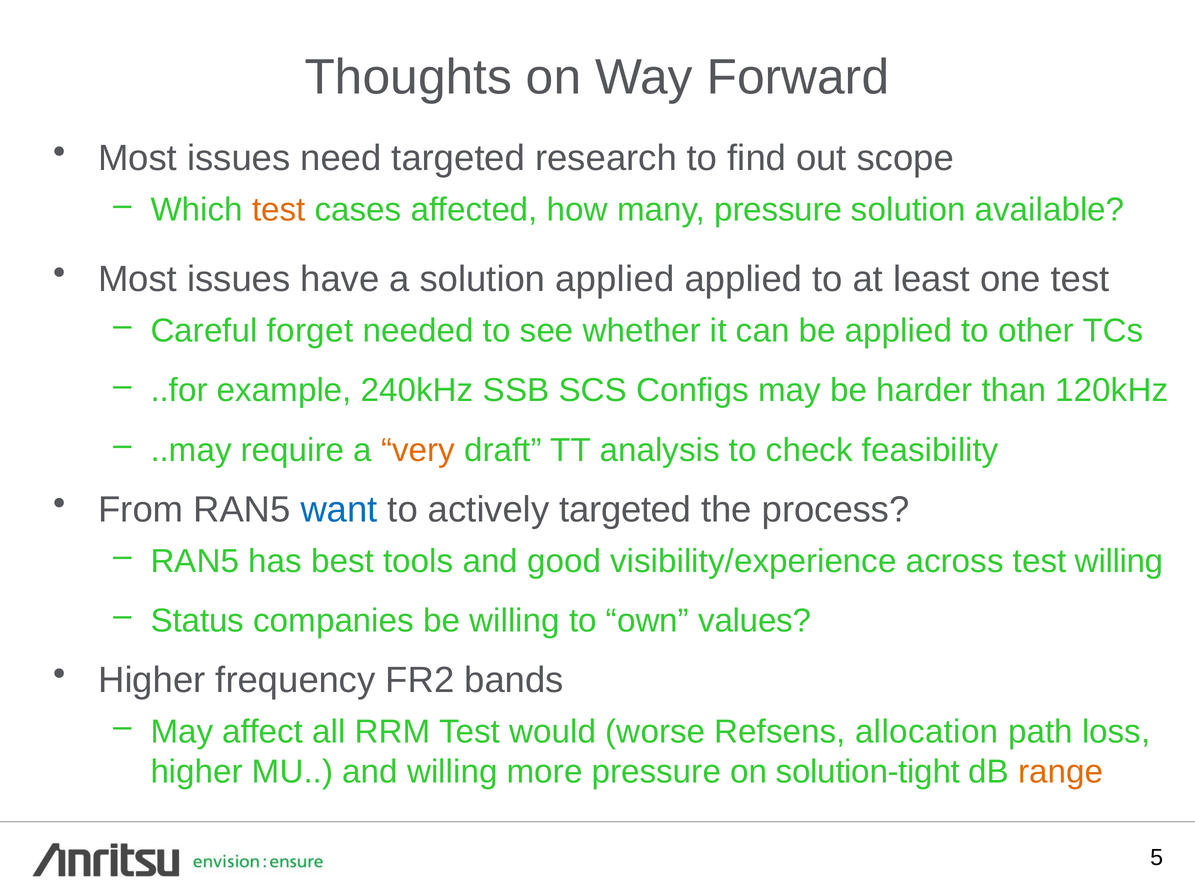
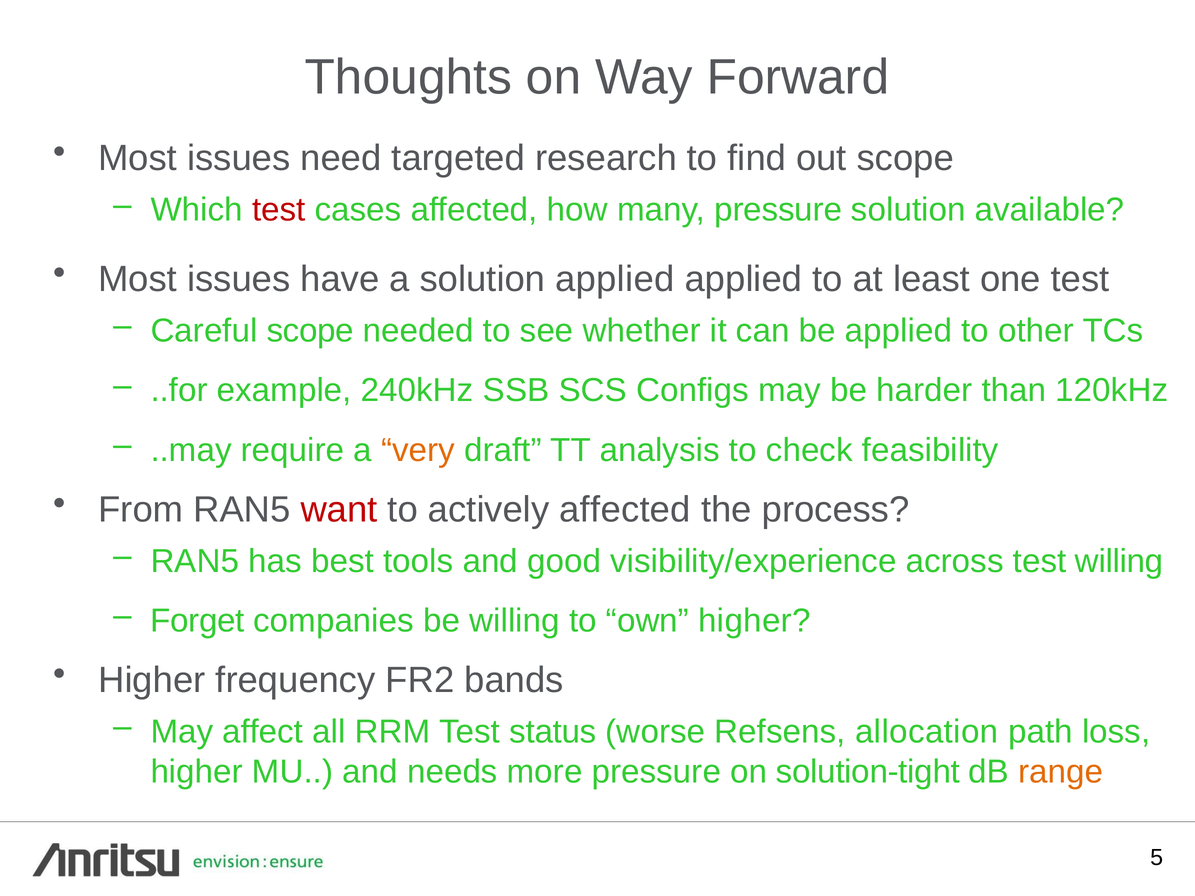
test at (279, 210) colour: orange -> red
Careful forget: forget -> scope
want colour: blue -> red
actively targeted: targeted -> affected
Status: Status -> Forget
own values: values -> higher
would: would -> status
and willing: willing -> needs
